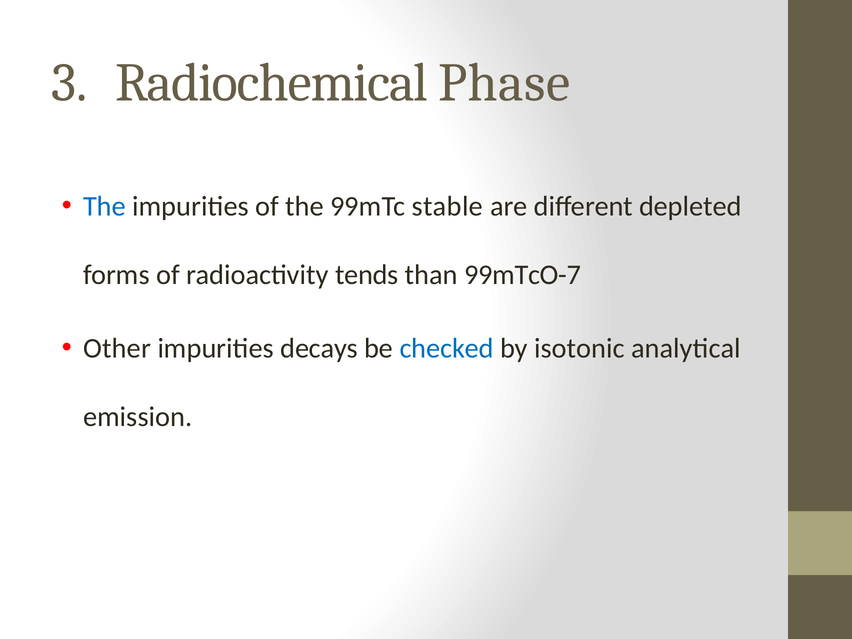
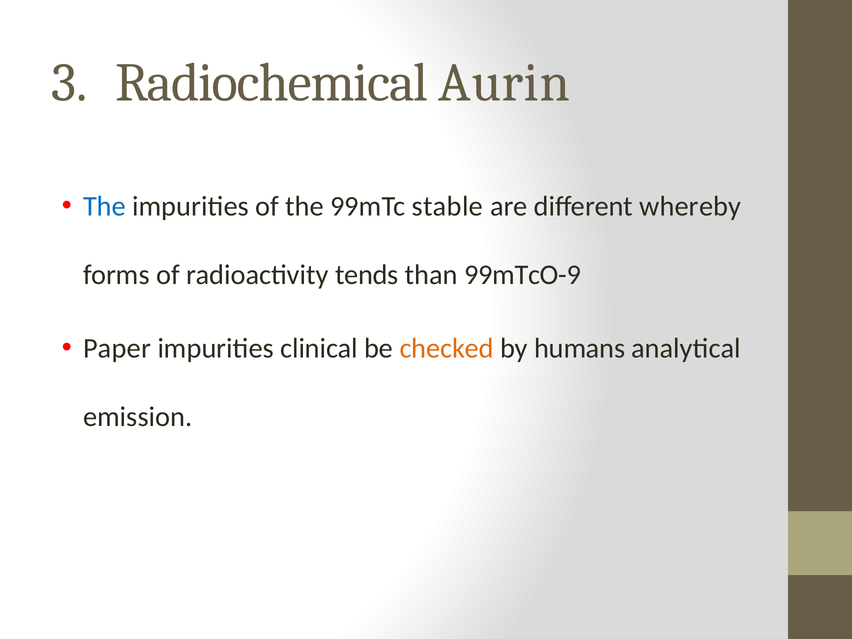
Phase: Phase -> Aurin
depleted: depleted -> whereby
99mTcO-7: 99mTcO-7 -> 99mTcO-9
Other: Other -> Paper
decays: decays -> clinical
checked colour: blue -> orange
isotonic: isotonic -> humans
